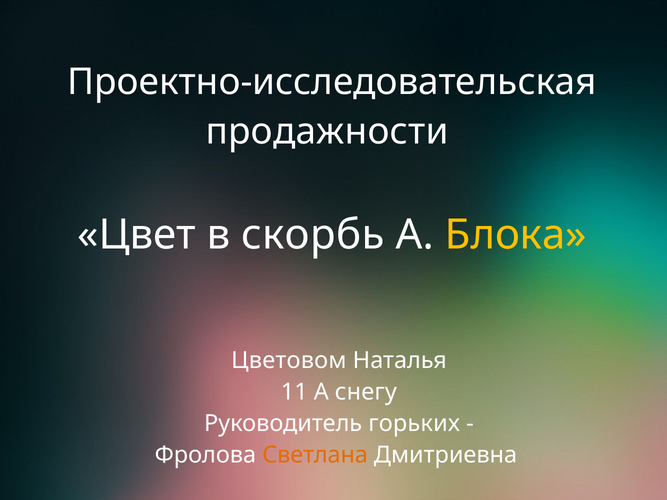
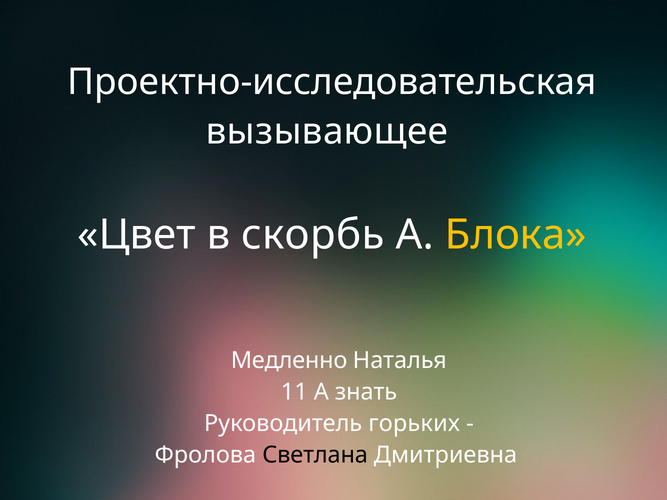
продажности: продажности -> вызывающее
Цветовом: Цветовом -> Медленно
снегу: снегу -> знать
Светлана colour: orange -> black
